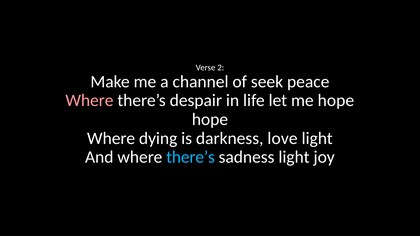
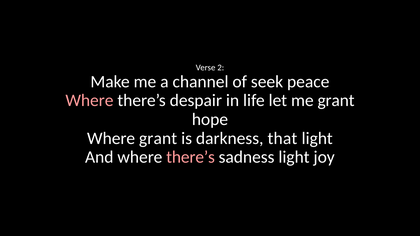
me hope: hope -> grant
Where dying: dying -> grant
love: love -> that
there’s at (191, 157) colour: light blue -> pink
